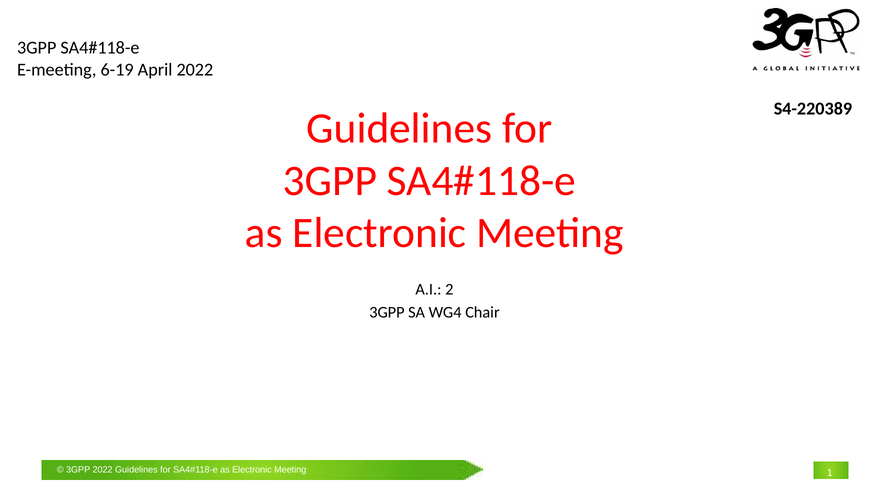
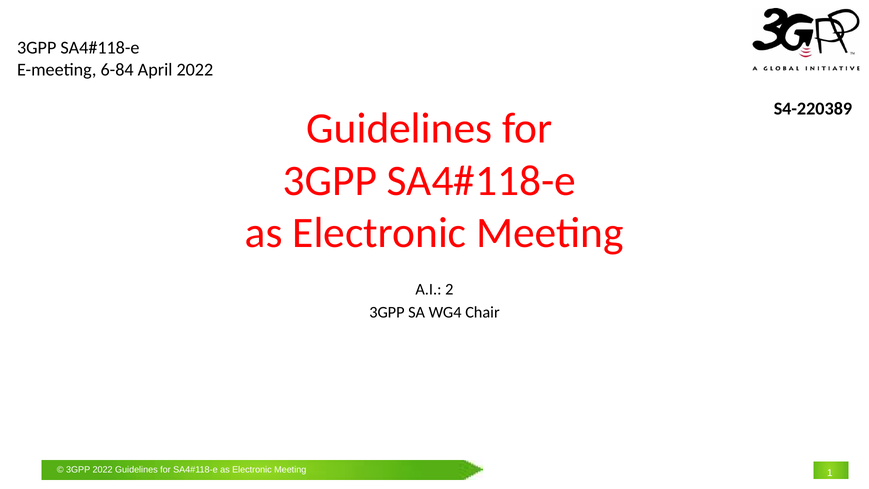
6-19: 6-19 -> 6-84
